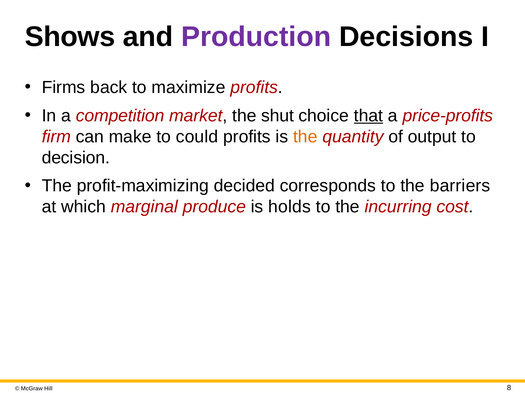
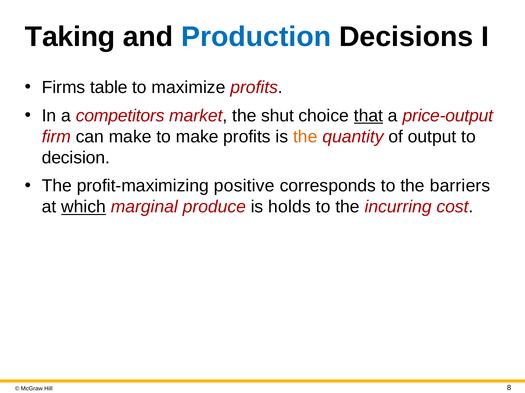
Shows: Shows -> Taking
Production colour: purple -> blue
back: back -> table
competition: competition -> competitors
price-profits: price-profits -> price-output
to could: could -> make
decided: decided -> positive
which underline: none -> present
